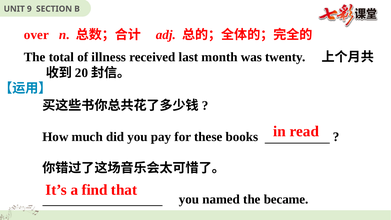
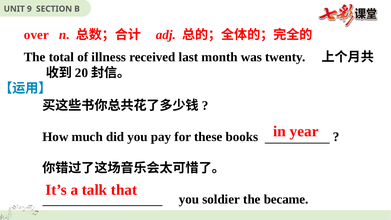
read: read -> year
find: find -> talk
named: named -> soldier
